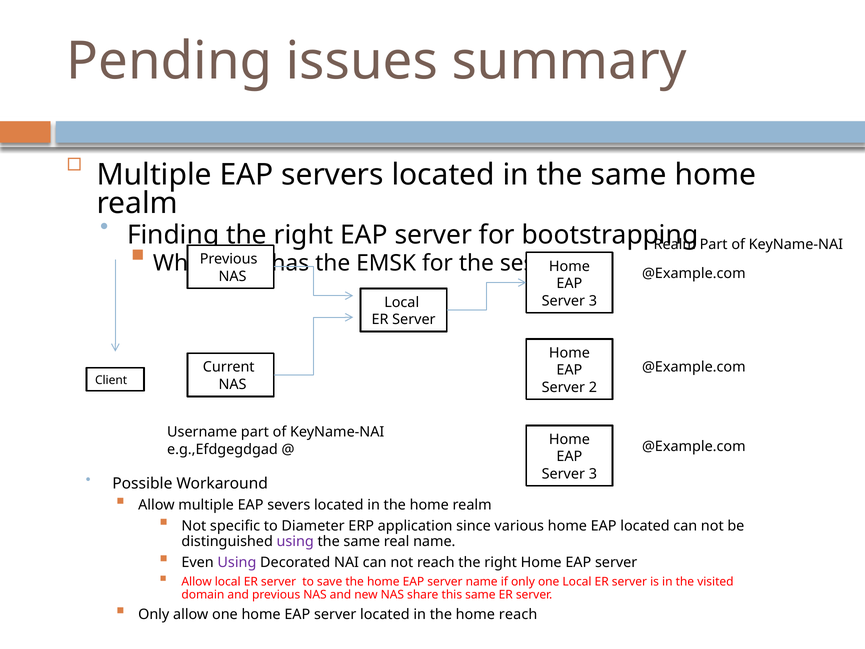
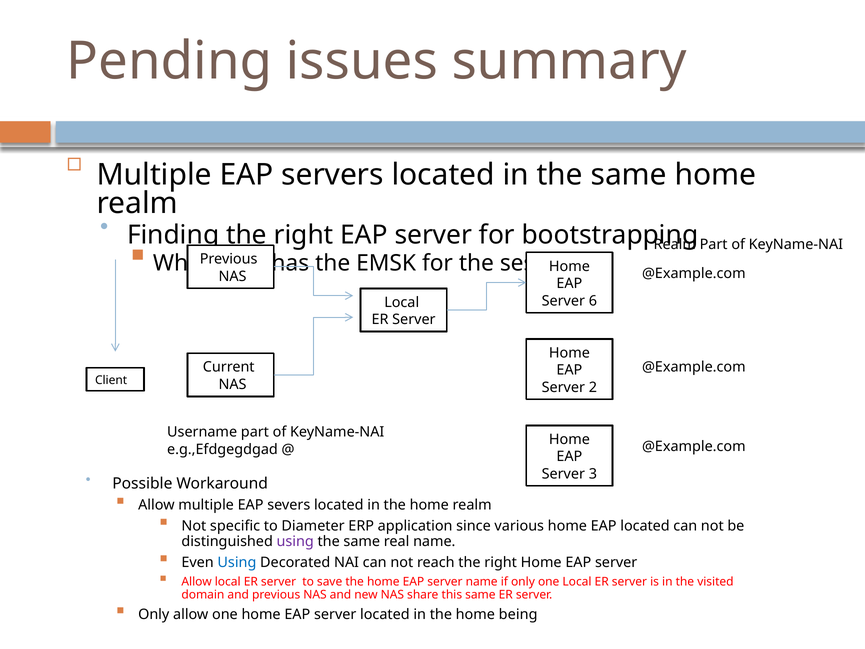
3 at (593, 301): 3 -> 6
Using at (237, 562) colour: purple -> blue
home reach: reach -> being
